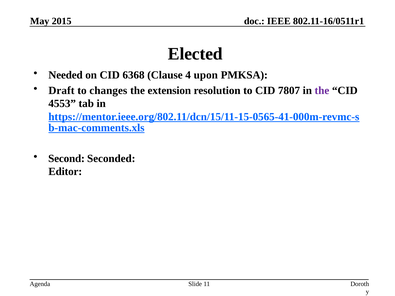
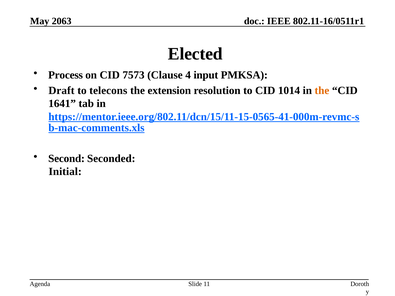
2015: 2015 -> 2063
Needed: Needed -> Process
6368: 6368 -> 7573
upon: upon -> input
changes: changes -> telecons
7807: 7807 -> 1014
the at (322, 91) colour: purple -> orange
4553: 4553 -> 1641
Editor: Editor -> Initial
